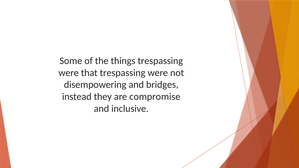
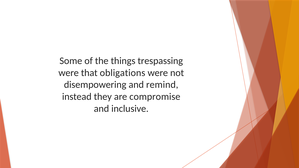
that trespassing: trespassing -> obligations
bridges: bridges -> remind
